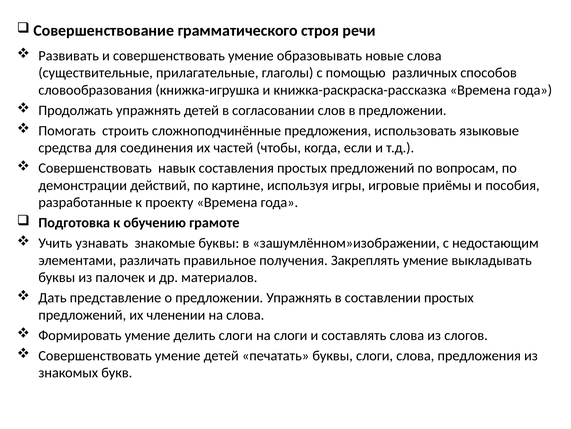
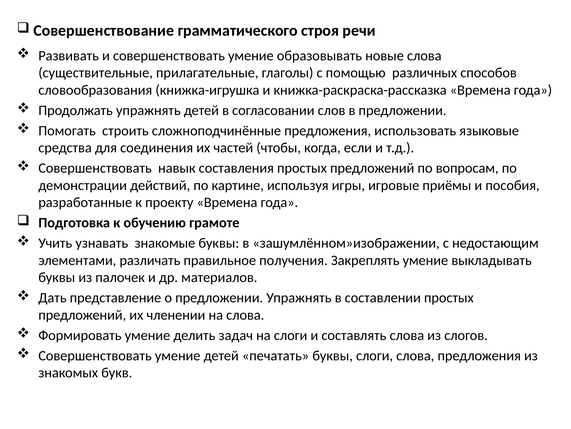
делить слоги: слоги -> задач
